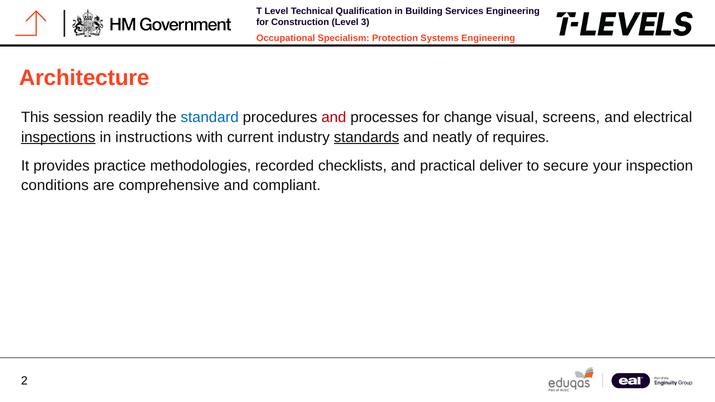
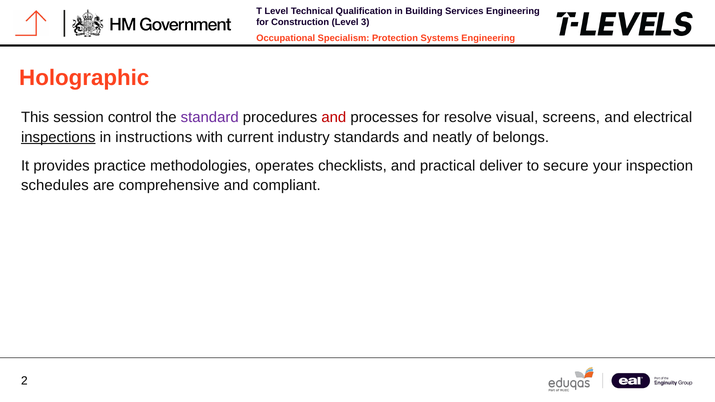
Architecture: Architecture -> Holographic
readily: readily -> control
standard colour: blue -> purple
change: change -> resolve
standards underline: present -> none
requires: requires -> belongs
recorded: recorded -> operates
conditions: conditions -> schedules
